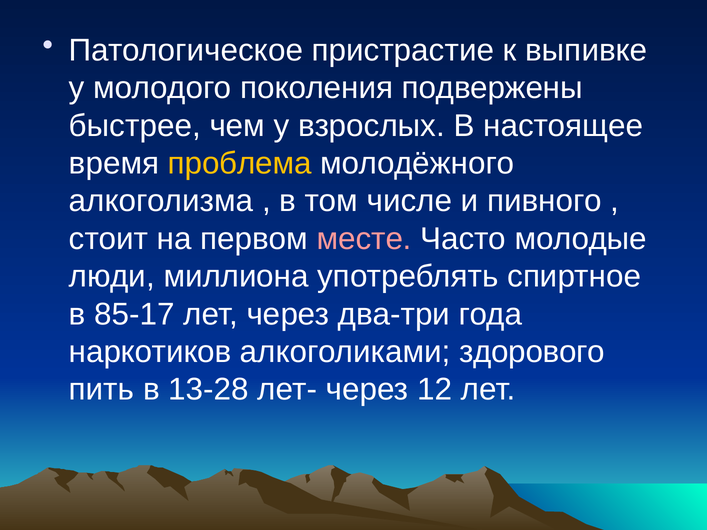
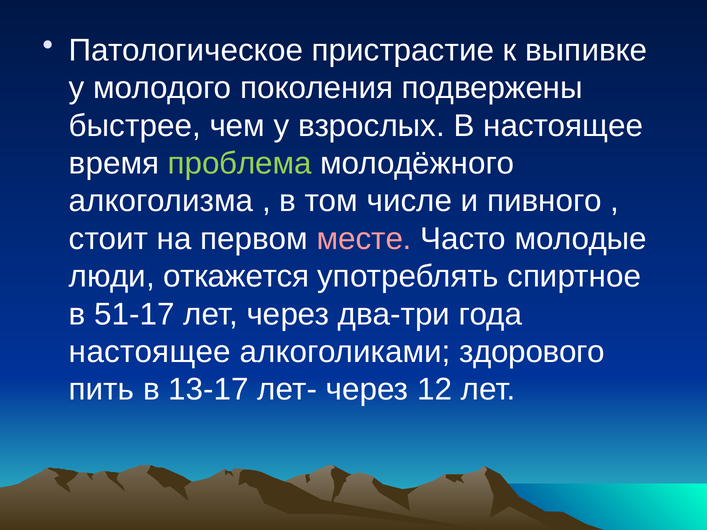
проблема colour: yellow -> light green
миллиона: миллиона -> откажется
85-17: 85-17 -> 51-17
наркотиков at (150, 352): наркотиков -> настоящее
13-28: 13-28 -> 13-17
